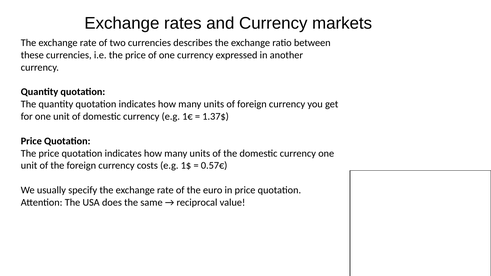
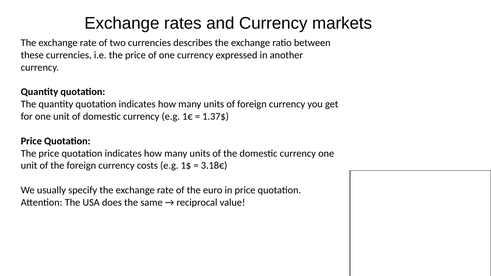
0.57€: 0.57€ -> 3.18€
